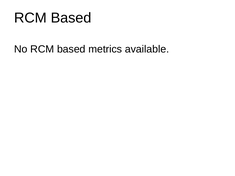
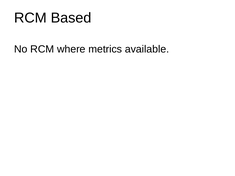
No RCM based: based -> where
